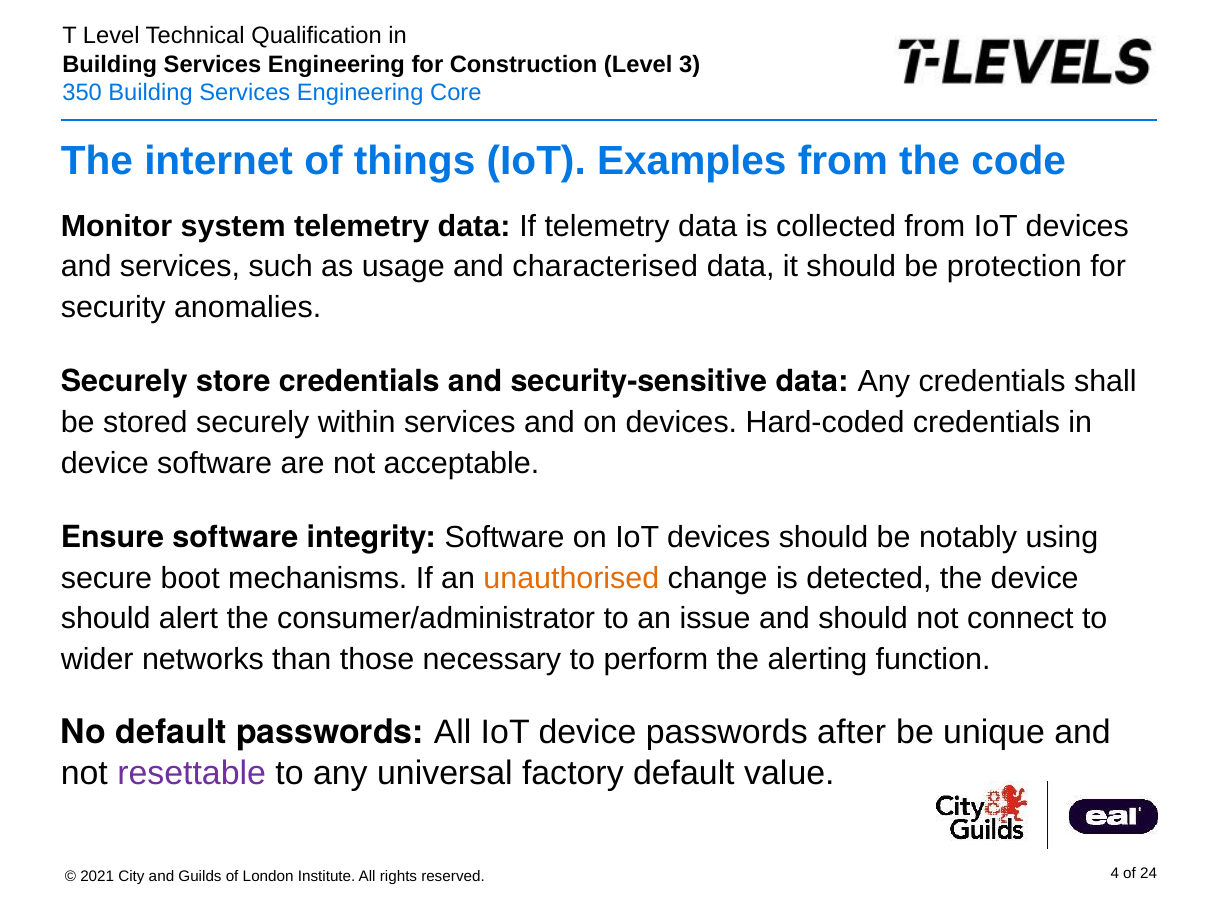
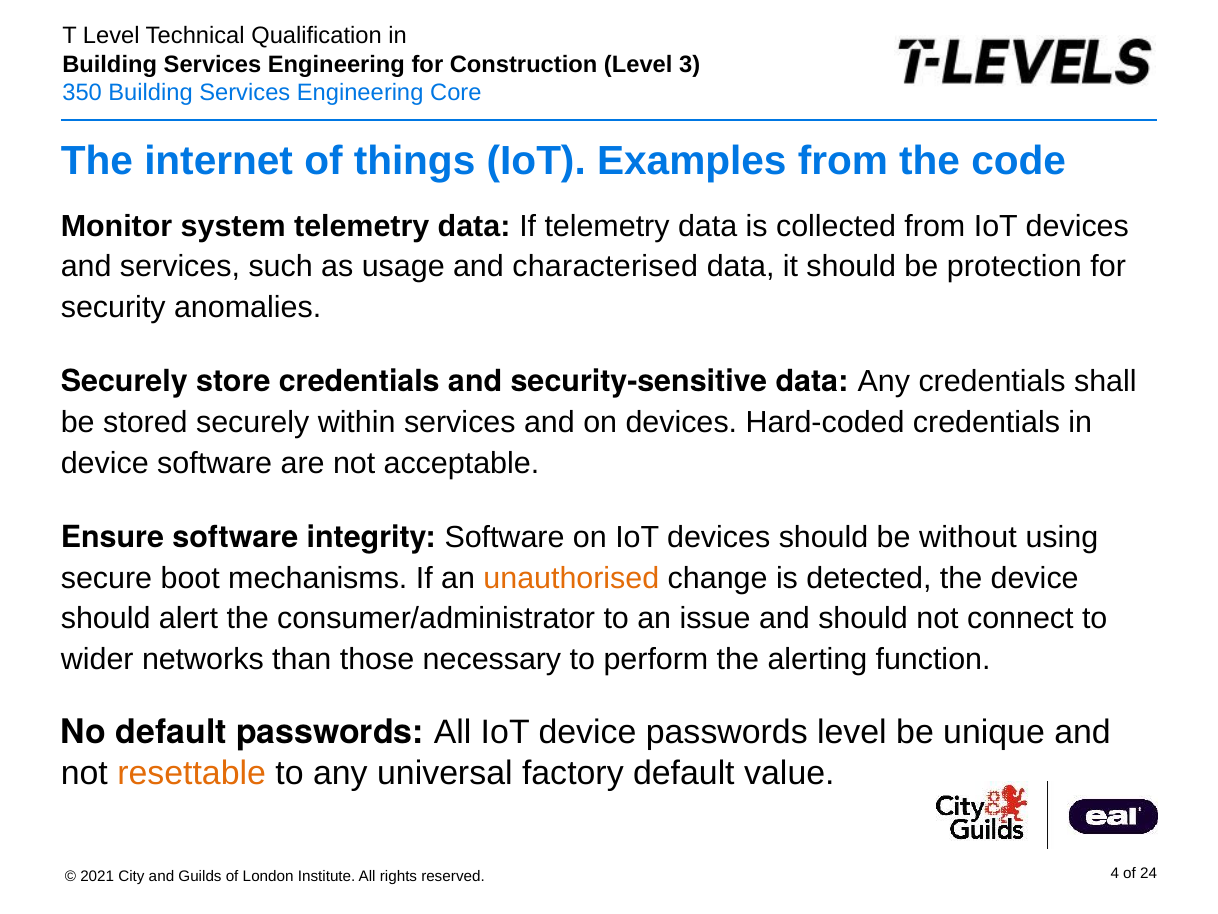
notably: notably -> without
passwords after: after -> level
resettable colour: purple -> orange
